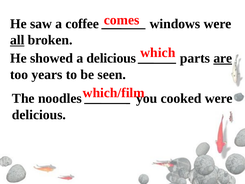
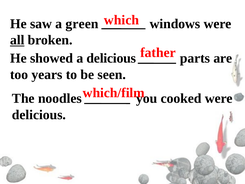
comes: comes -> which
coffee: coffee -> green
which: which -> father
are underline: present -> none
